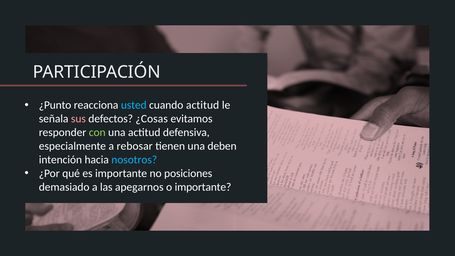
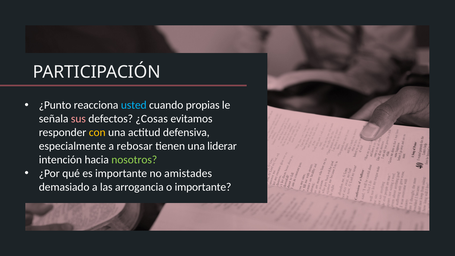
cuando actitud: actitud -> propias
con colour: light green -> yellow
deben: deben -> liderar
nosotros colour: light blue -> light green
posiciones: posiciones -> amistades
apegarnos: apegarnos -> arrogancia
